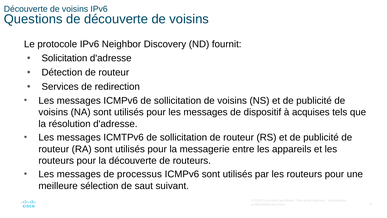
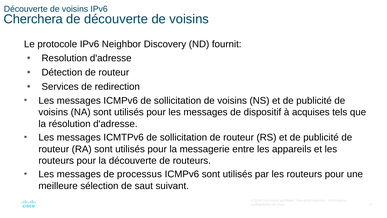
Questions: Questions -> Cherchera
Solicitation: Solicitation -> Resolution
